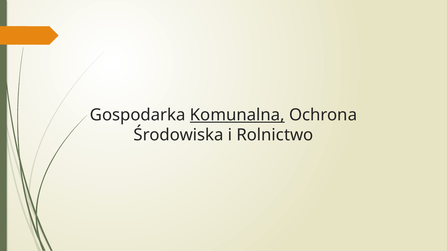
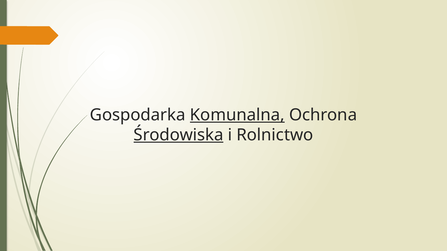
Środowiska underline: none -> present
